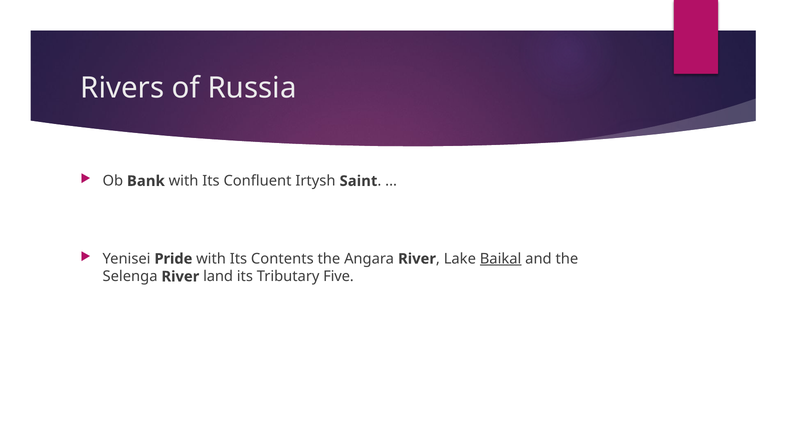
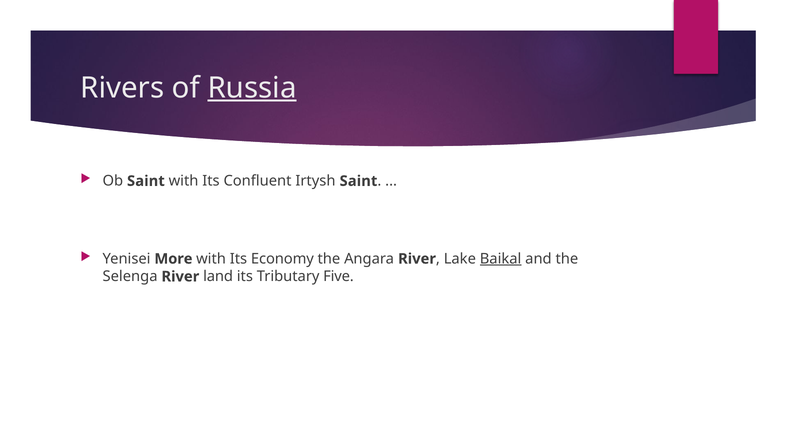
Russia underline: none -> present
Ob Bank: Bank -> Saint
Pride: Pride -> More
Contents: Contents -> Economy
